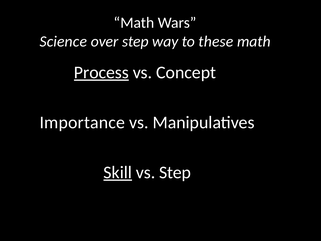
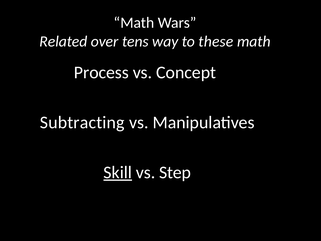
Science: Science -> Related
over step: step -> tens
Process underline: present -> none
Importance: Importance -> Subtracting
